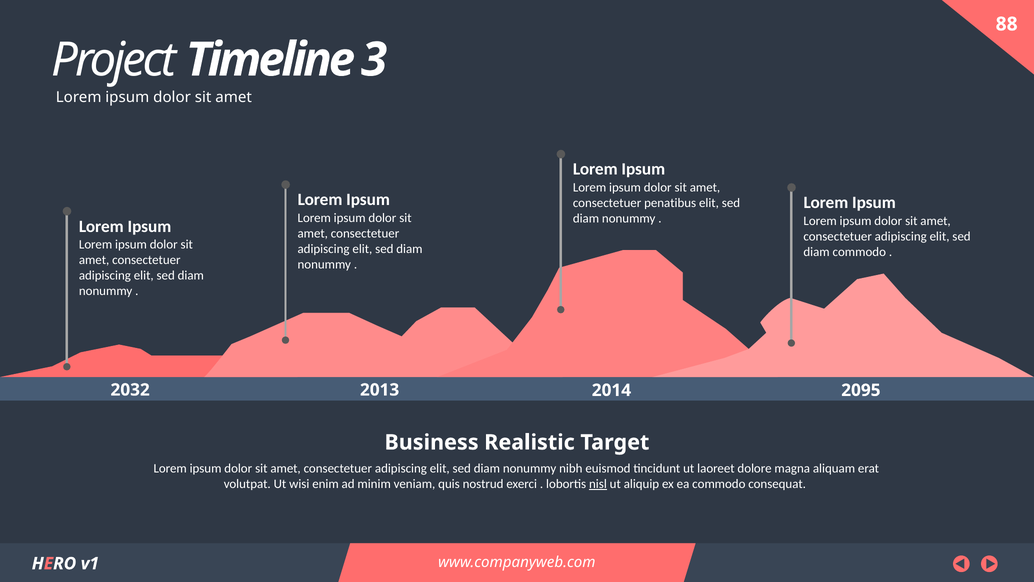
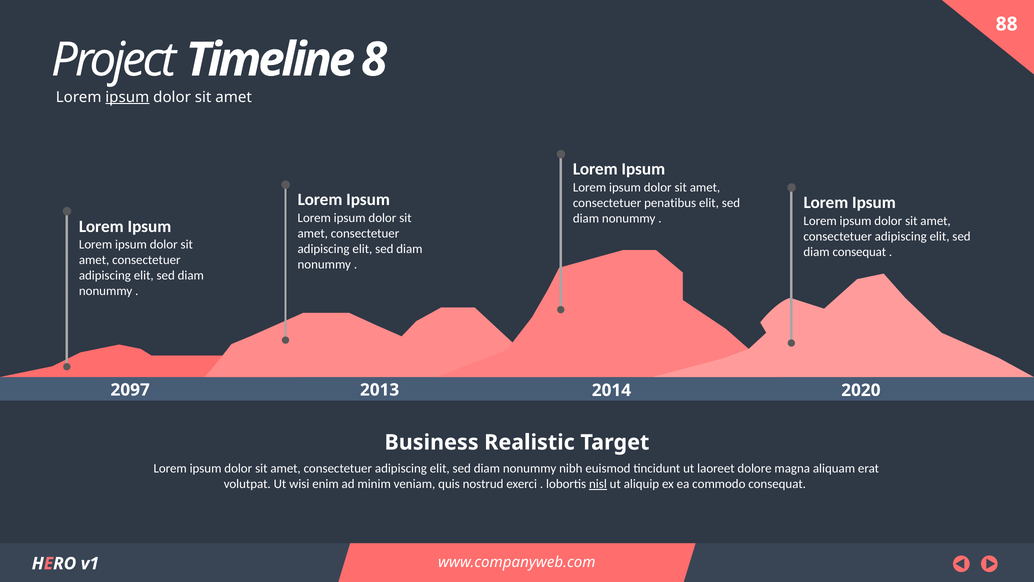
3: 3 -> 8
ipsum at (127, 97) underline: none -> present
diam commodo: commodo -> consequat
2032: 2032 -> 2097
2095: 2095 -> 2020
